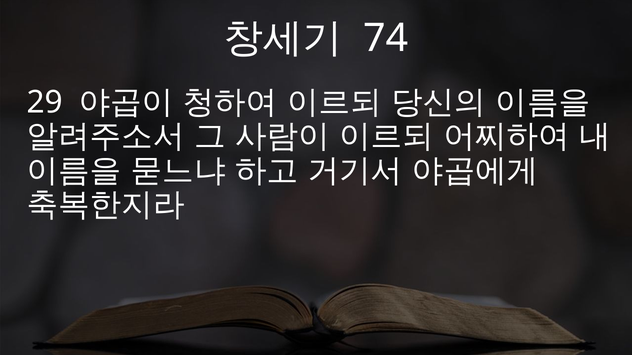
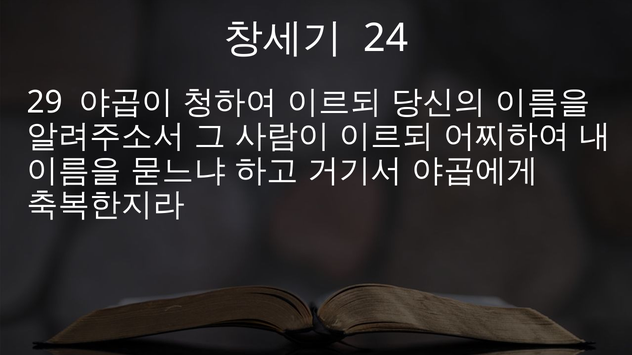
74: 74 -> 24
